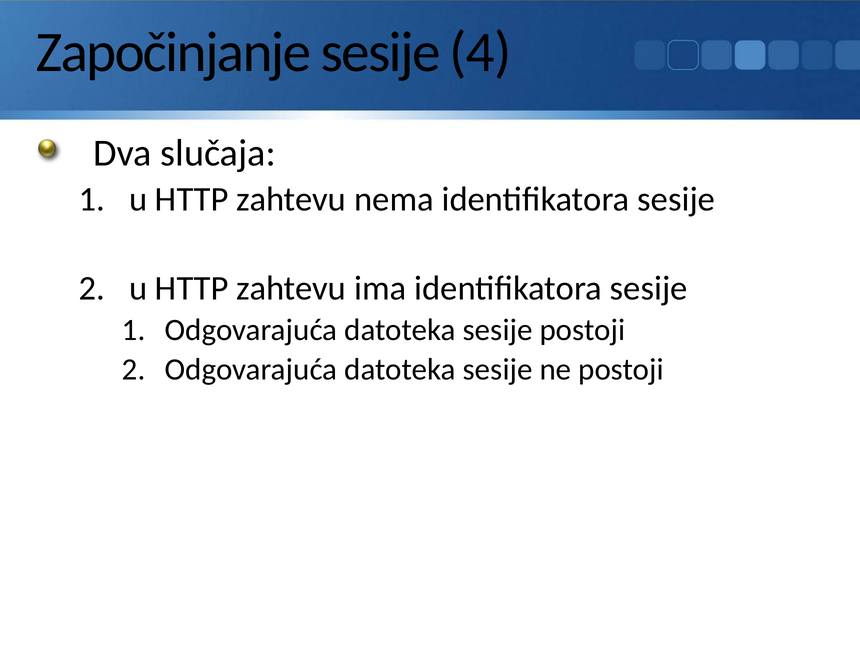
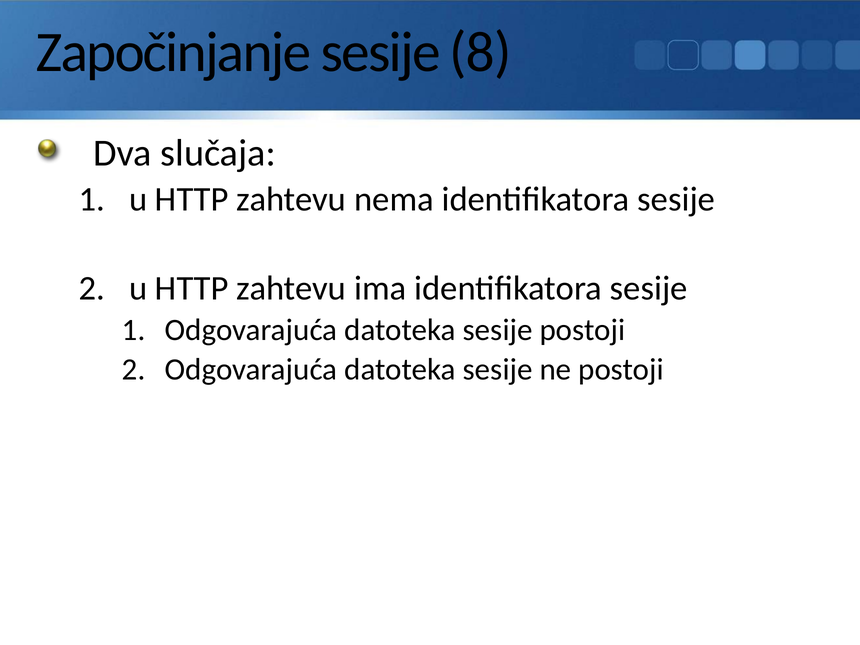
4: 4 -> 8
